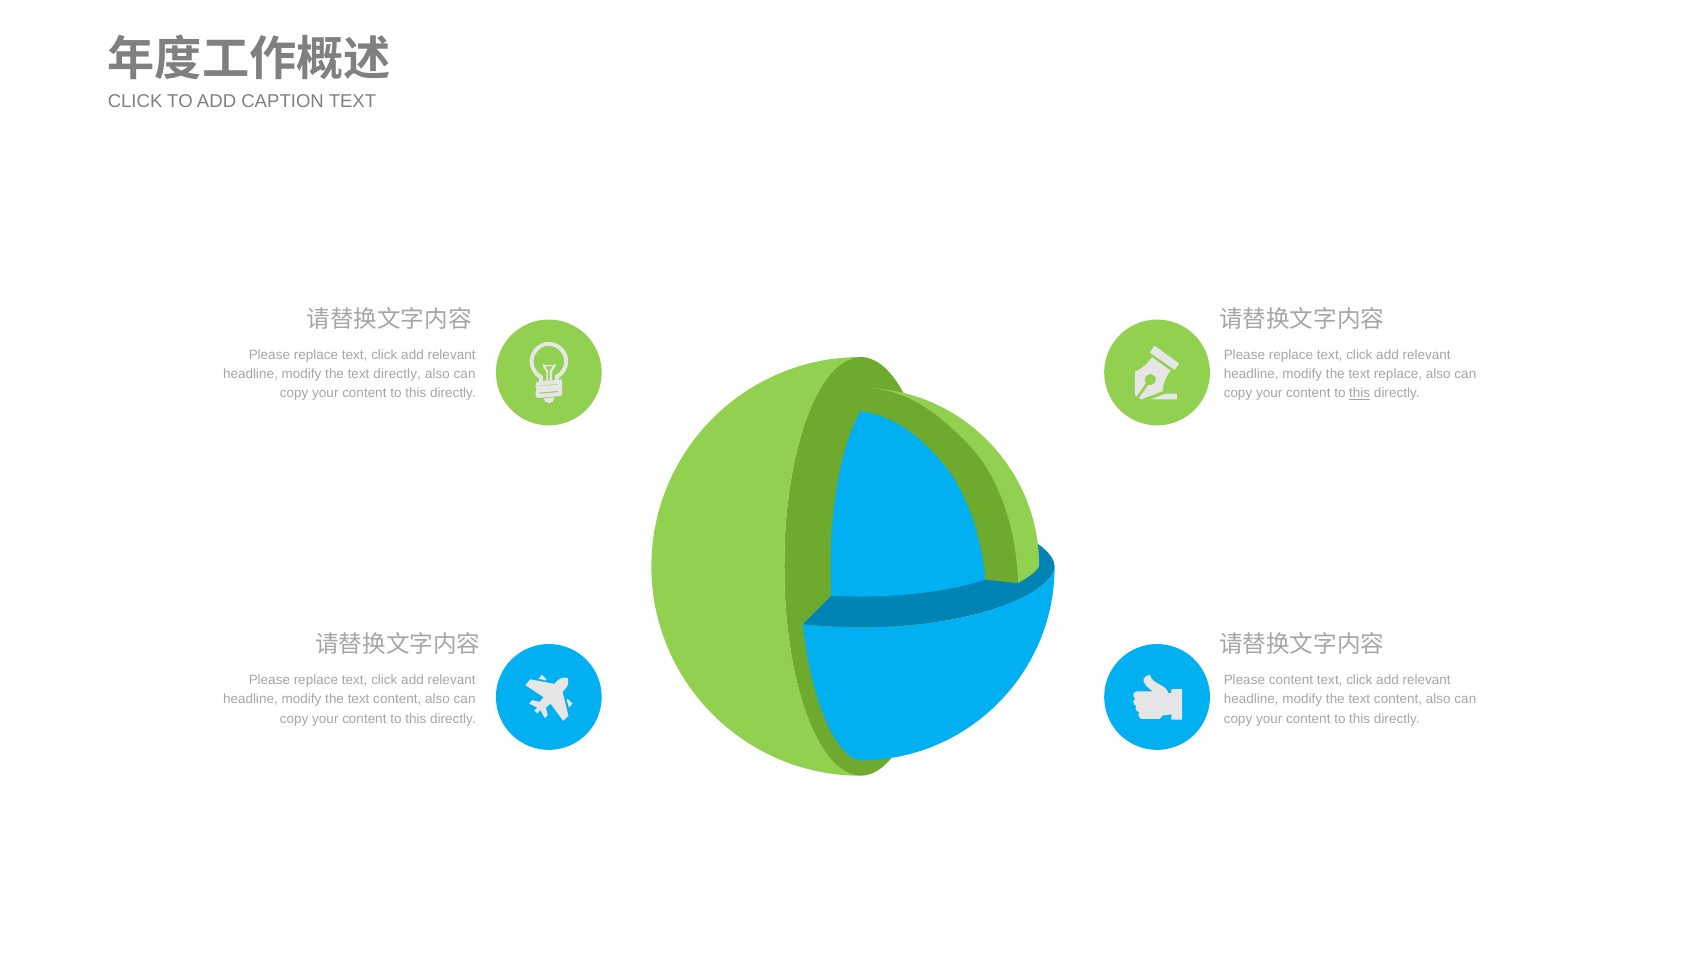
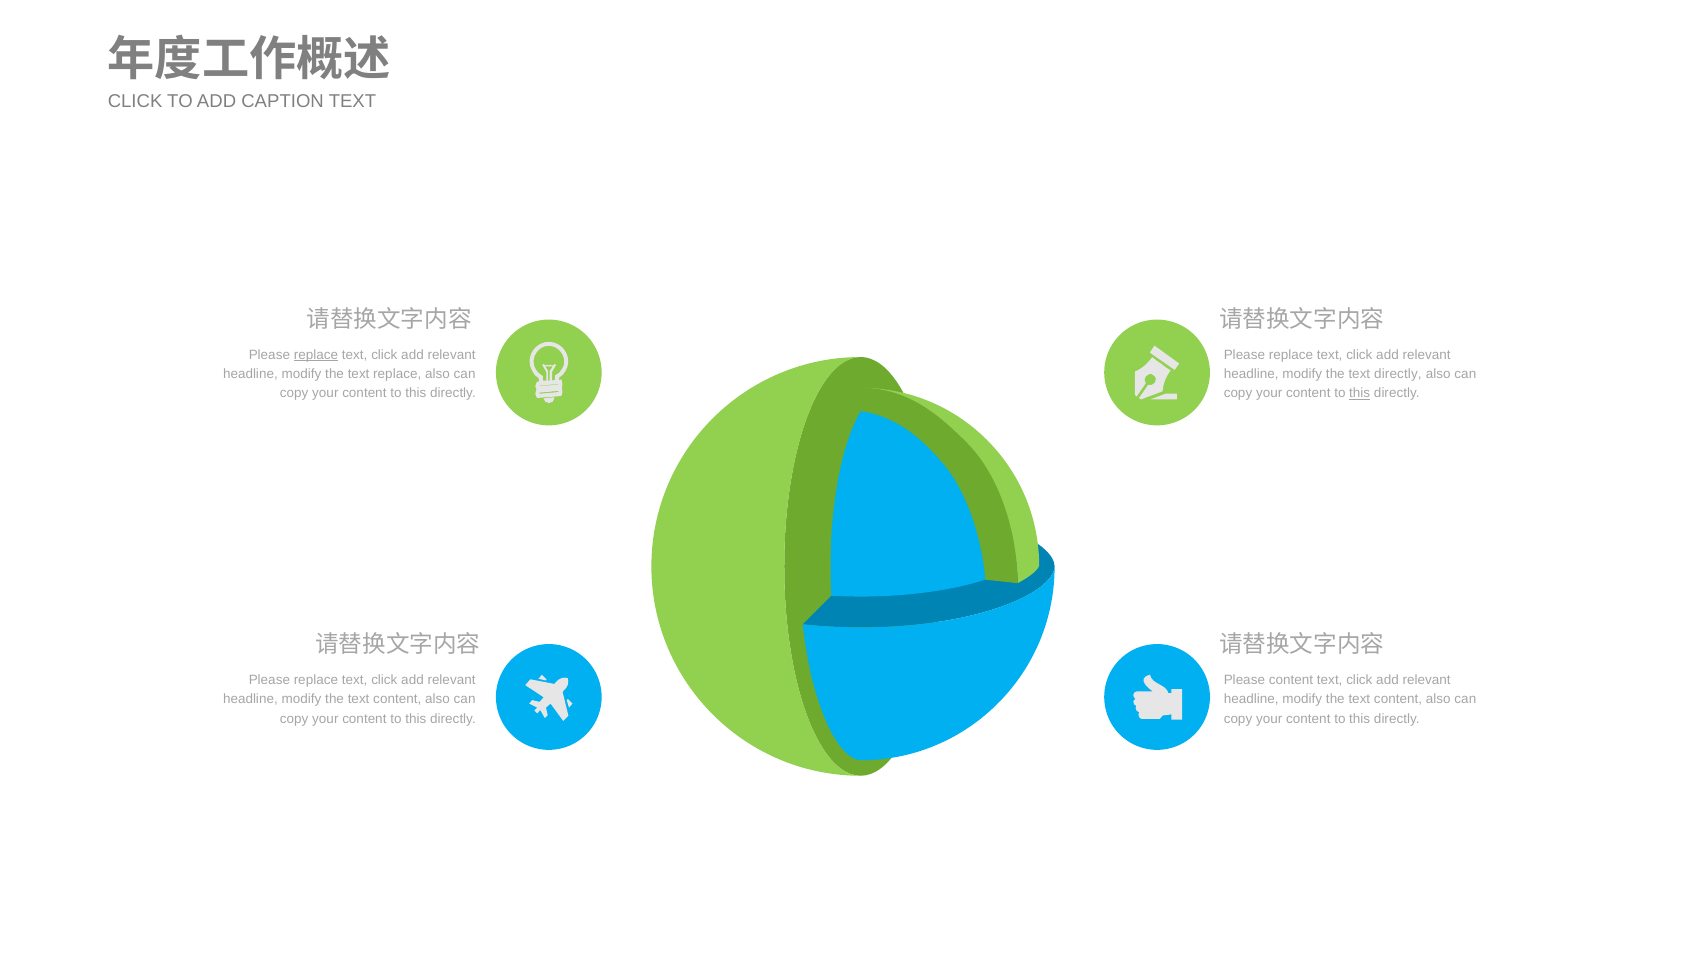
replace at (316, 355) underline: none -> present
text directly: directly -> replace
text replace: replace -> directly
